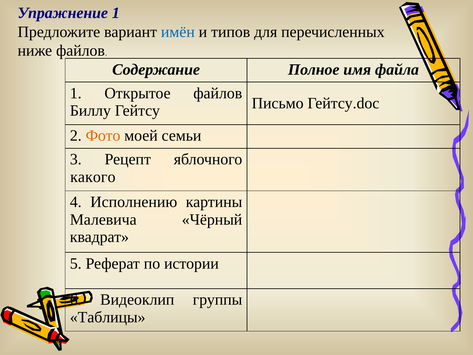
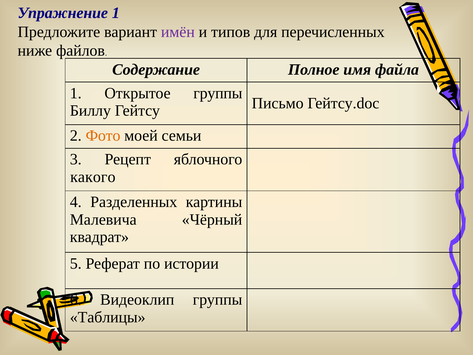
имён colour: blue -> purple
Открытое файлов: файлов -> группы
Исполнению: Исполнению -> Разделенных
